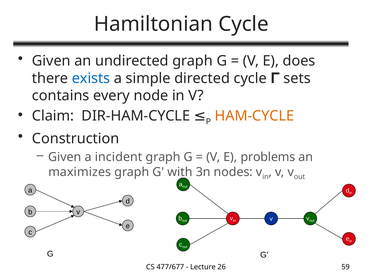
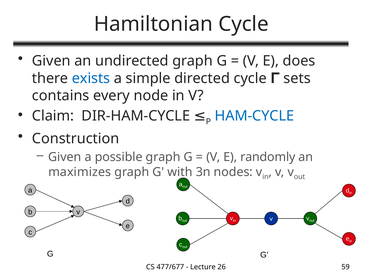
HAM-CYCLE colour: orange -> blue
incident: incident -> possible
problems: problems -> randomly
